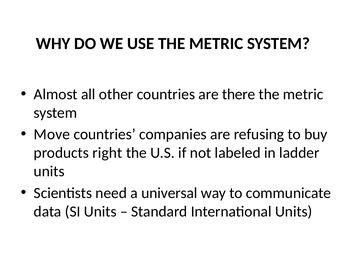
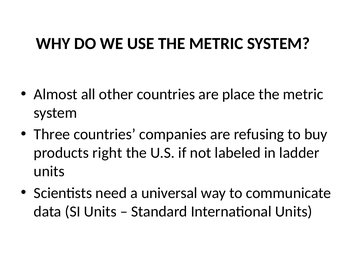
there: there -> place
Move: Move -> Three
